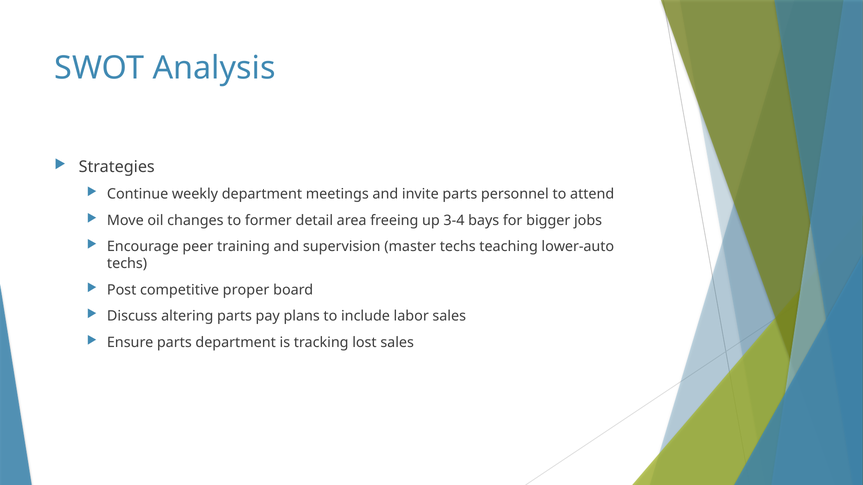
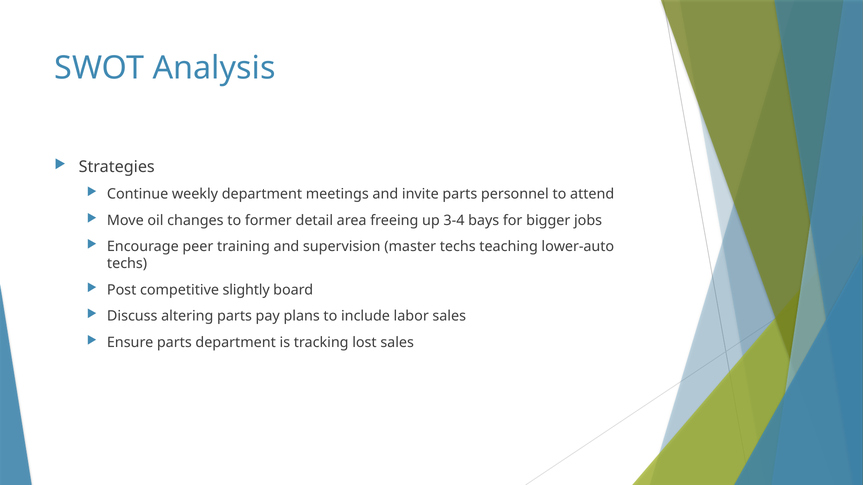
proper: proper -> slightly
